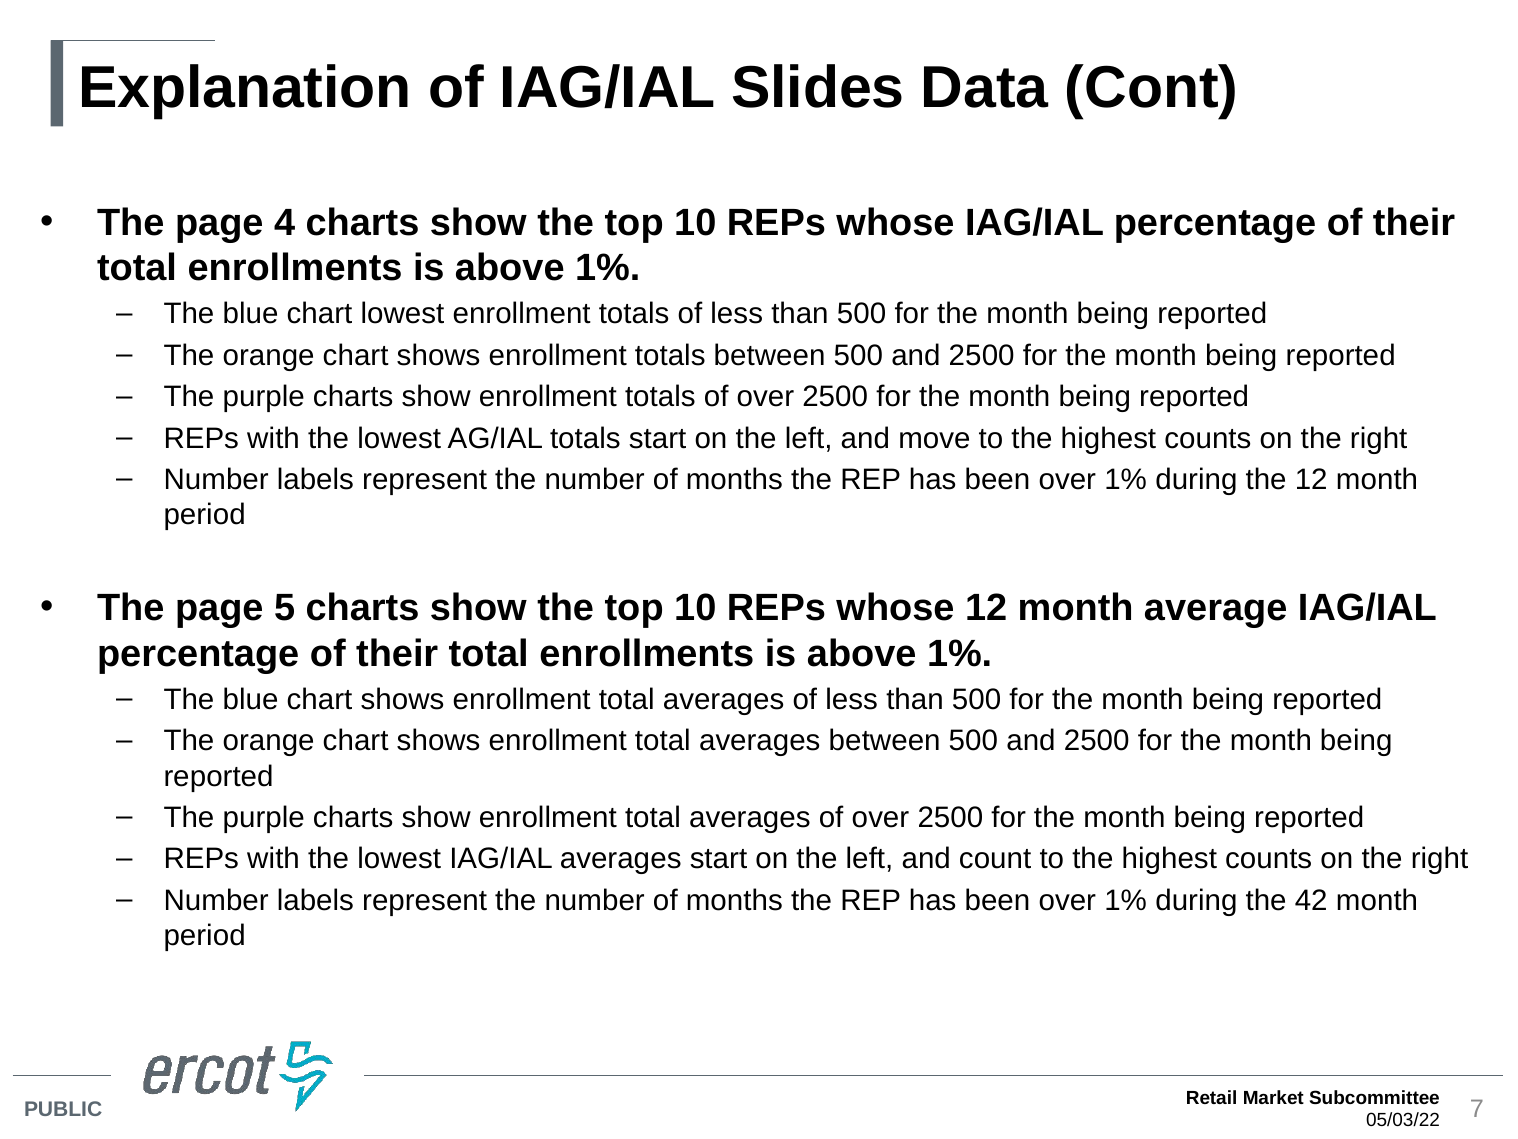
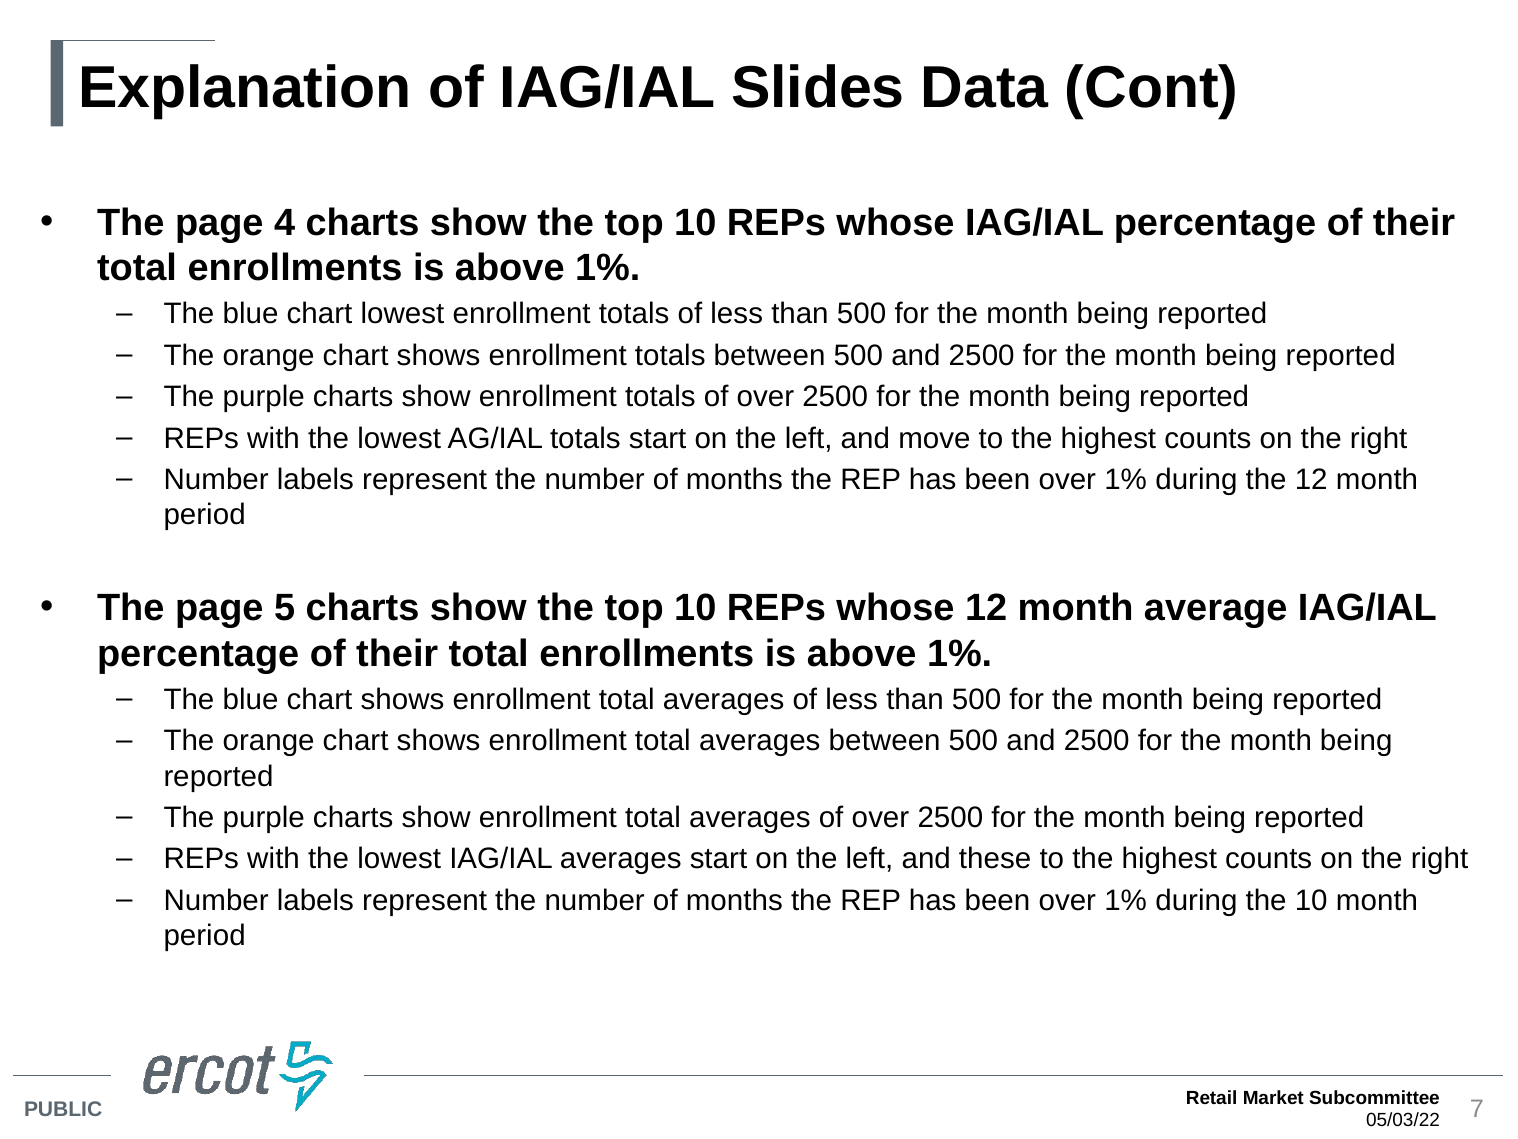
count: count -> these
the 42: 42 -> 10
